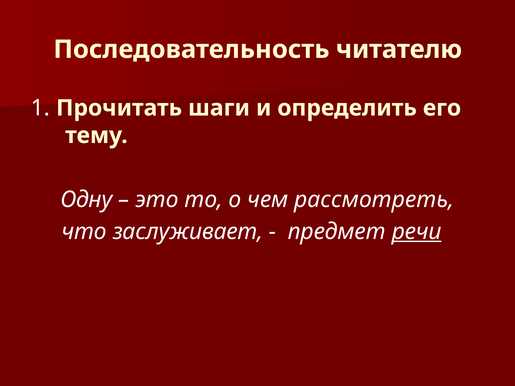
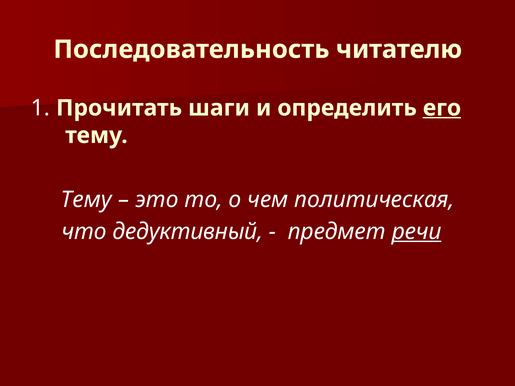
его underline: none -> present
Одну at (86, 200): Одну -> Тему
рассмотреть: рассмотреть -> политическая
заслуживает: заслуживает -> дедуктивный
